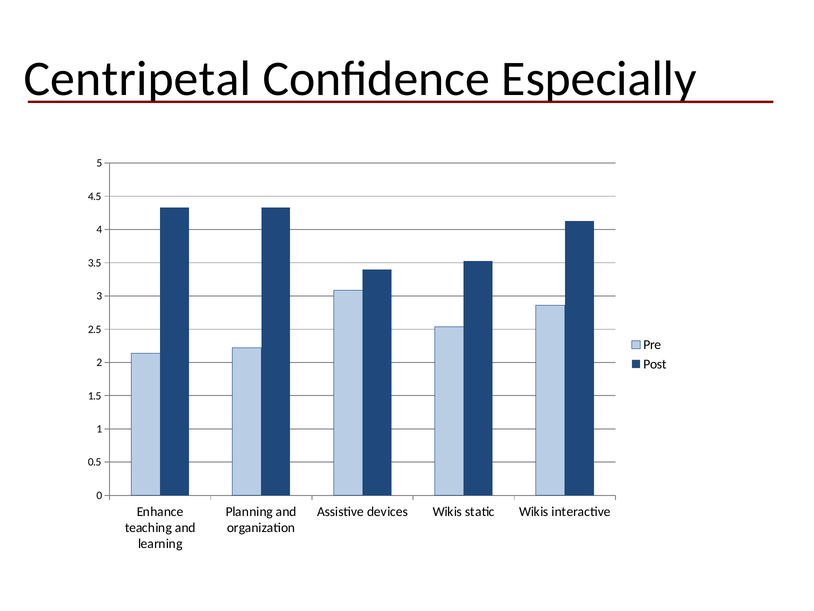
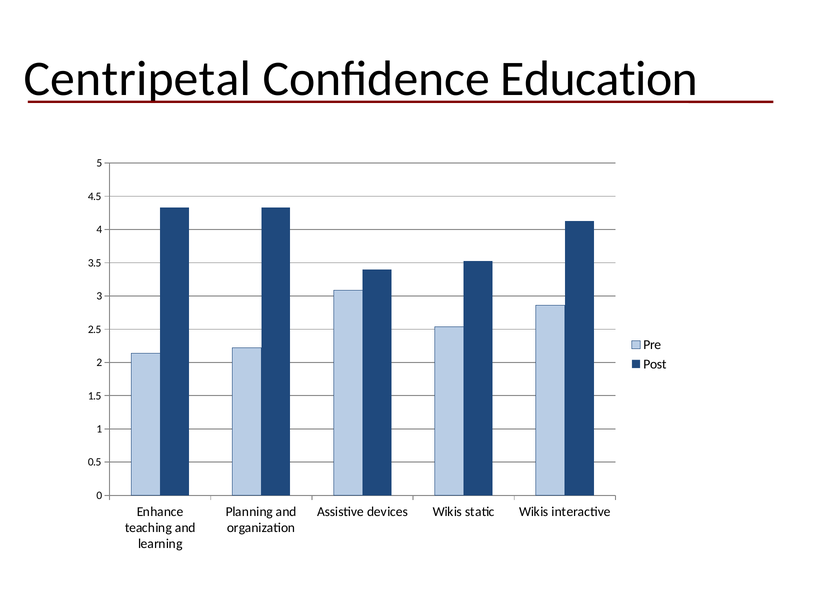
Especially: Especially -> Education
